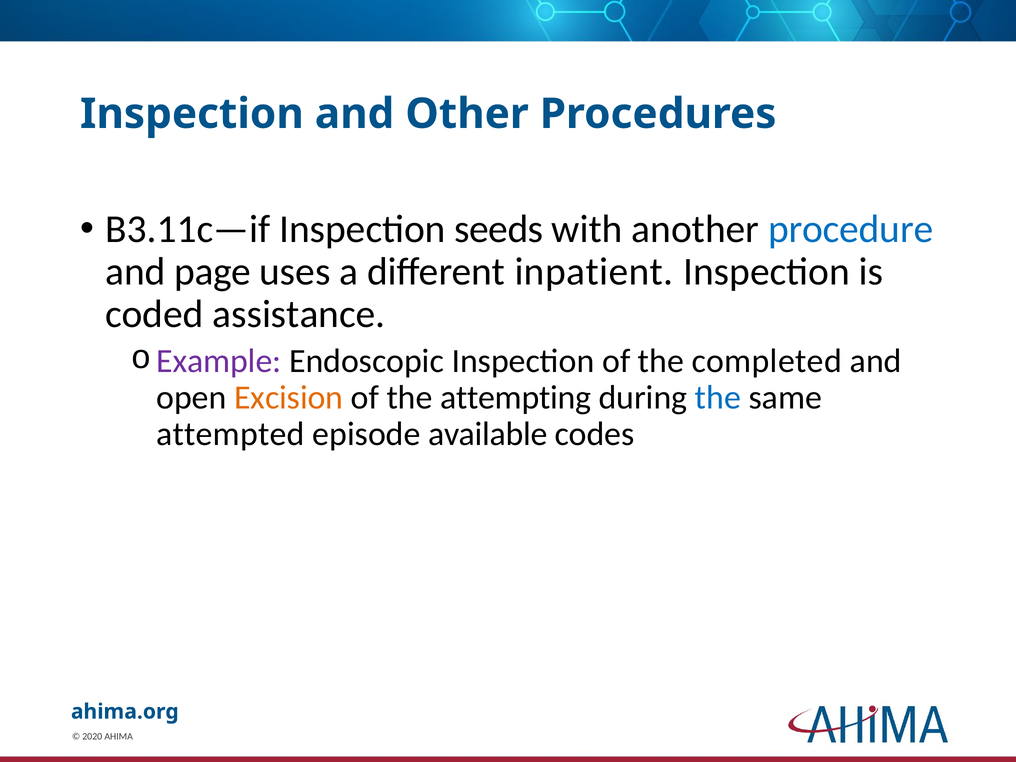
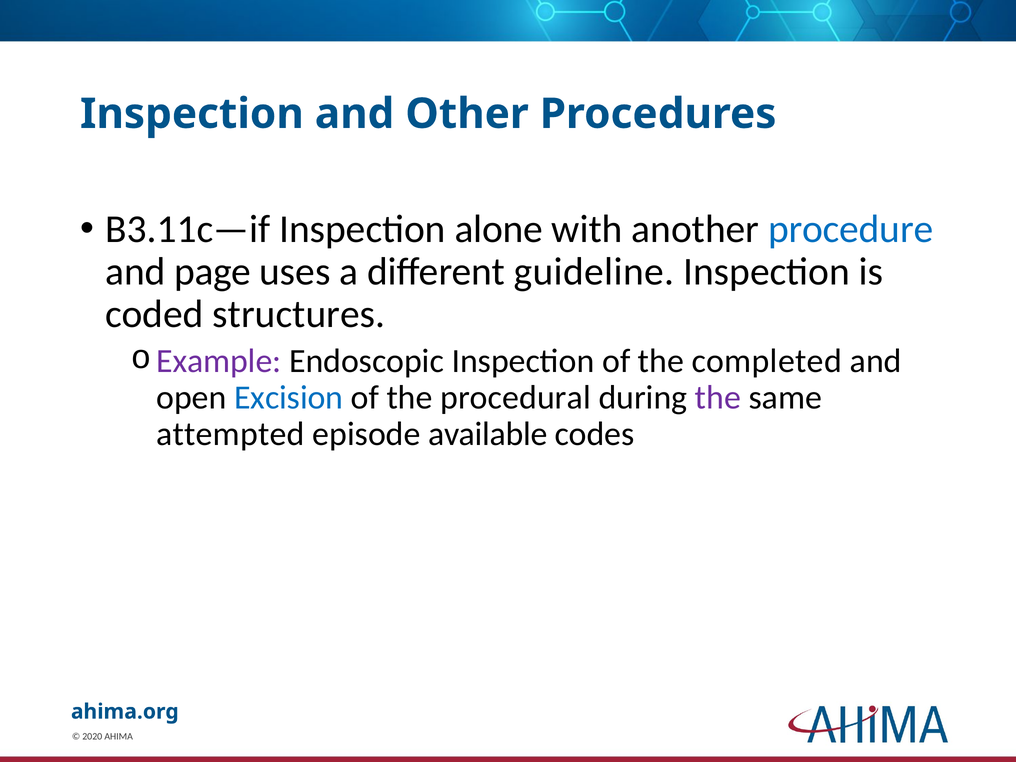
seeds: seeds -> alone
inpatient: inpatient -> guideline
assistance: assistance -> structures
Excision colour: orange -> blue
attempting: attempting -> procedural
the at (718, 398) colour: blue -> purple
